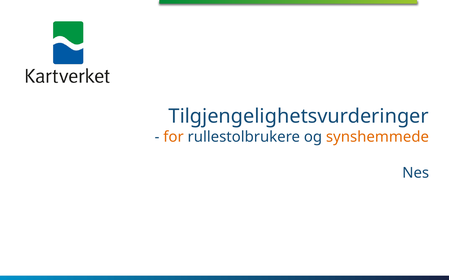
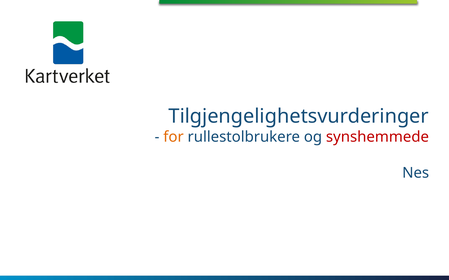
synshemmede colour: orange -> red
